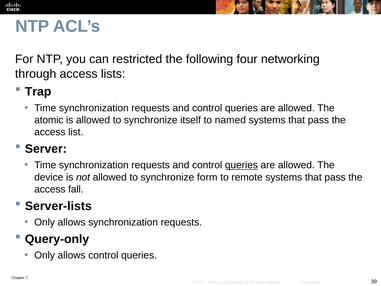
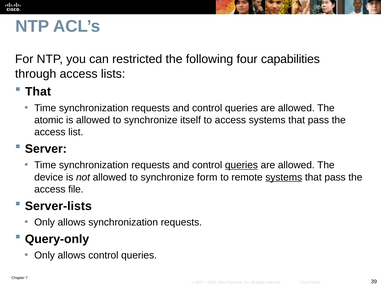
networking: networking -> capabilities
Trap at (38, 92): Trap -> That
to named: named -> access
systems at (284, 177) underline: none -> present
fall: fall -> file
